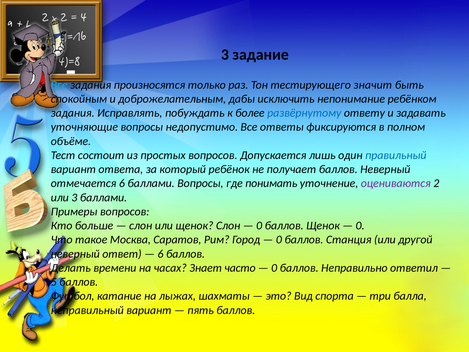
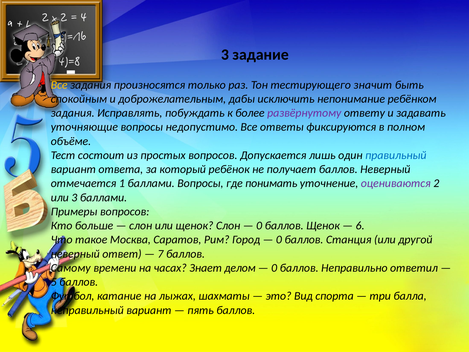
Все at (59, 85) colour: light blue -> yellow
развёрнутому colour: blue -> purple
отмечается 6: 6 -> 1
0 at (360, 226): 0 -> 6
6 at (161, 254): 6 -> 7
Делать: Делать -> Самому
часто: часто -> делом
